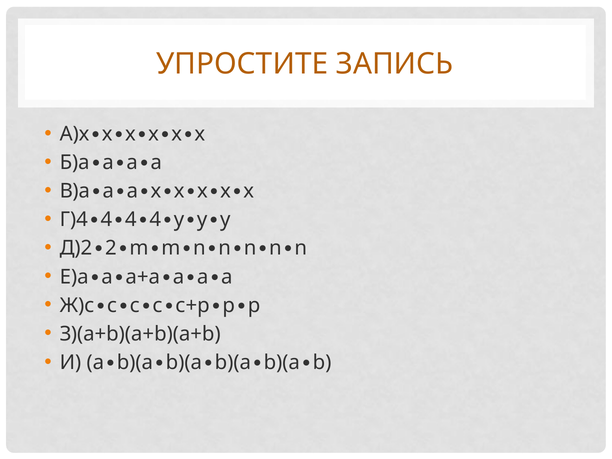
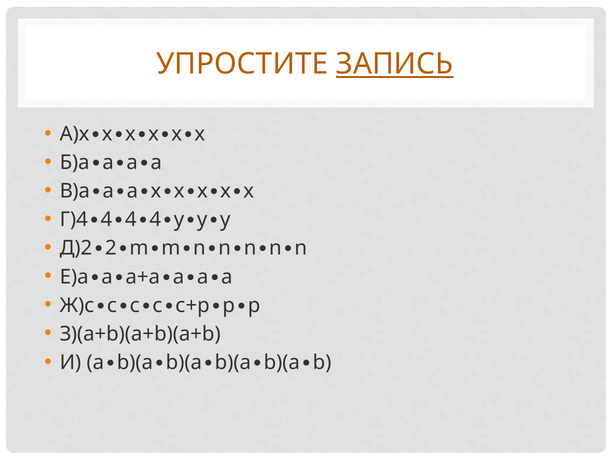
ЗАПИСЬ underline: none -> present
